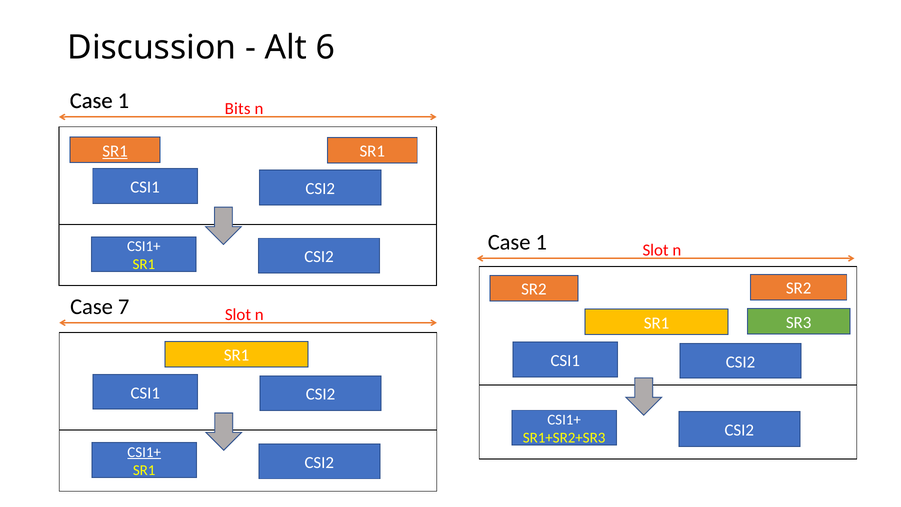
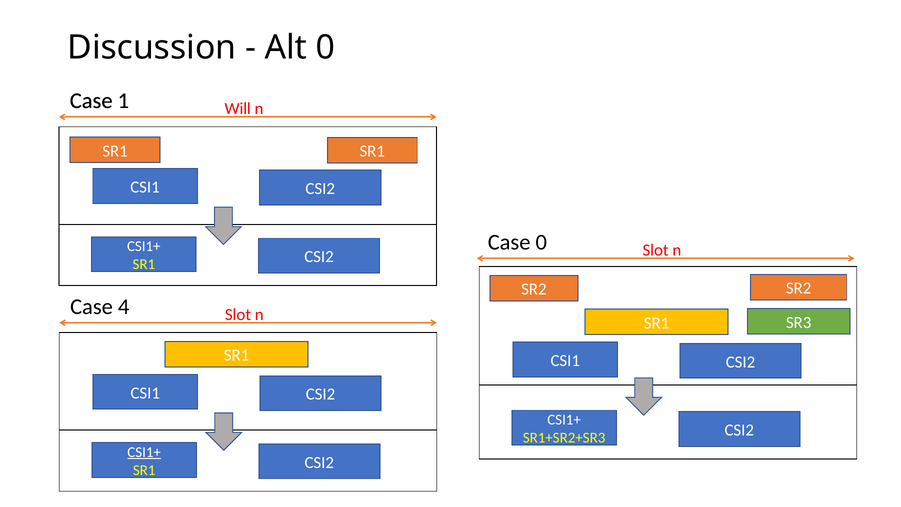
Alt 6: 6 -> 0
Bits: Bits -> Will
SR1 at (115, 151) underline: present -> none
1 at (541, 242): 1 -> 0
7: 7 -> 4
